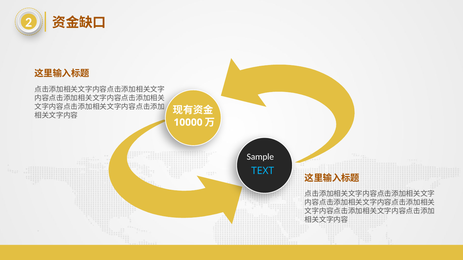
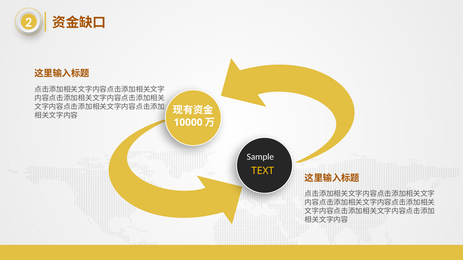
TEXT colour: light blue -> yellow
